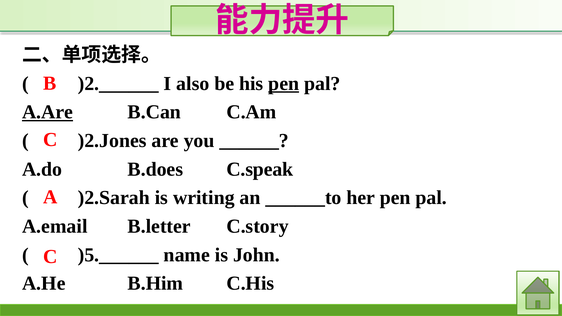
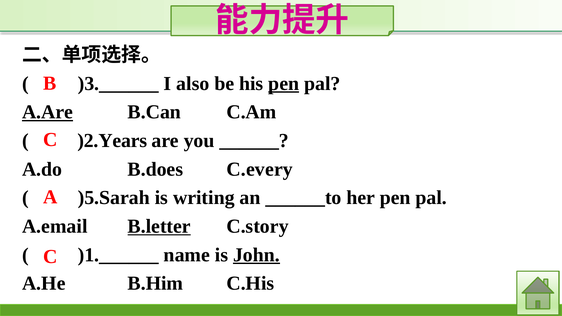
)2.______: )2.______ -> )3.______
)2.Jones: )2.Jones -> )2.Years
C.speak: C.speak -> C.every
)2.Sarah: )2.Sarah -> )5.Sarah
B.letter underline: none -> present
)5.______: )5.______ -> )1.______
John underline: none -> present
